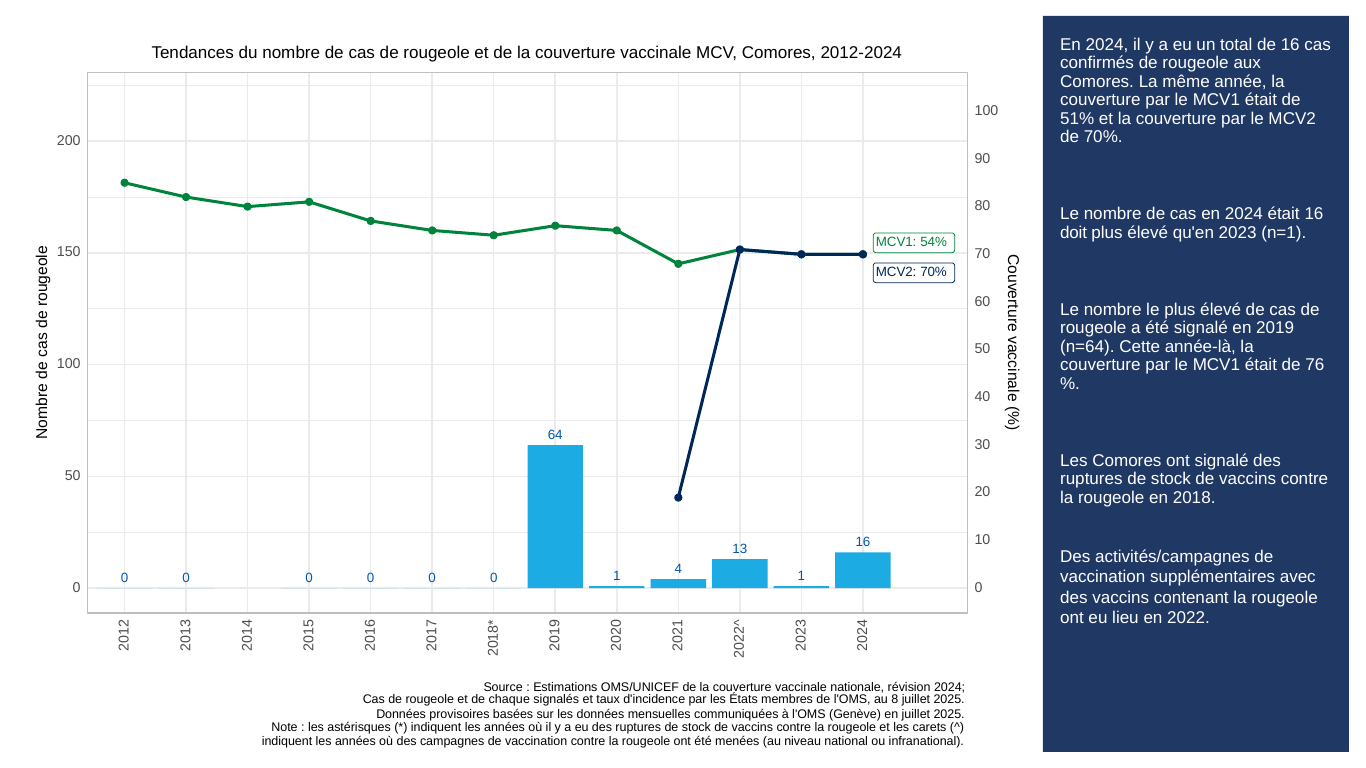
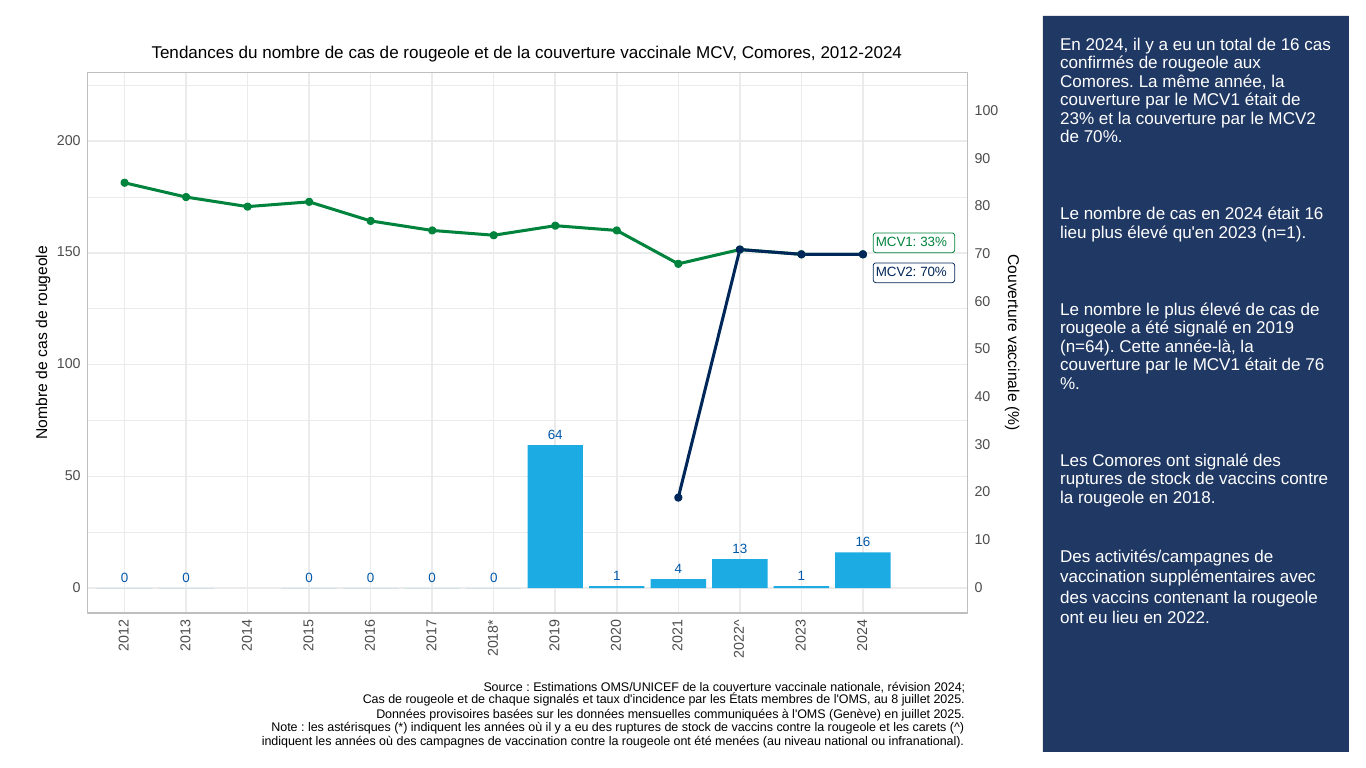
51%: 51% -> 23%
doit at (1073, 233): doit -> lieu
54%: 54% -> 33%
